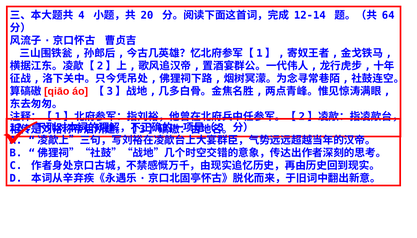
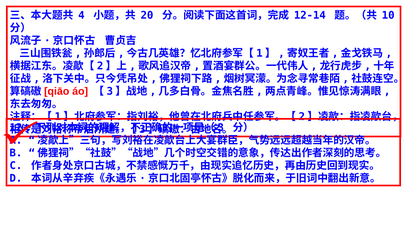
64: 64 -> 10
